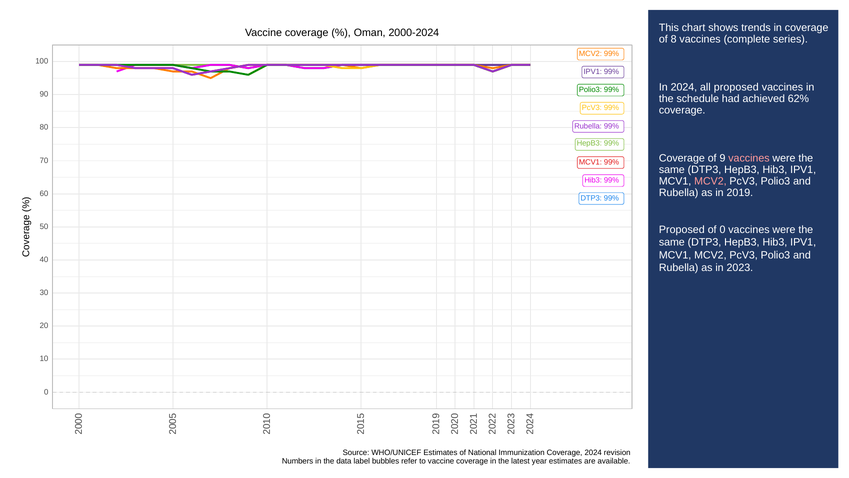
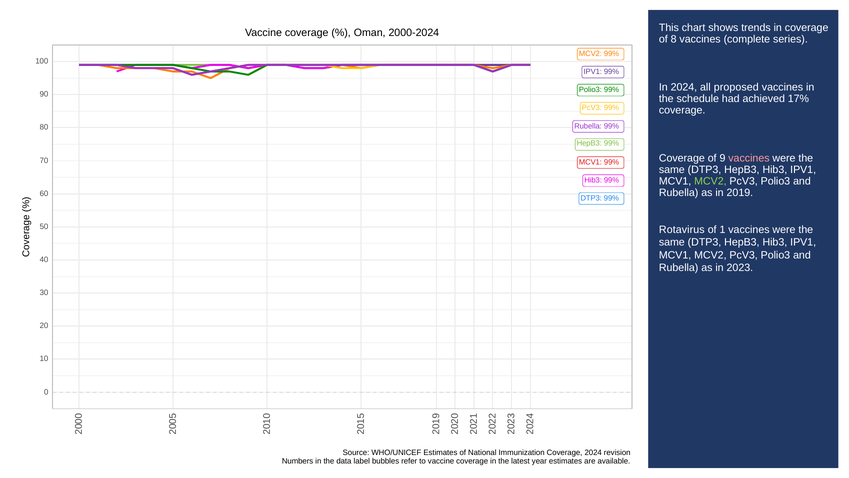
62%: 62% -> 17%
MCV2 at (710, 181) colour: pink -> light green
Proposed at (682, 229): Proposed -> Rotavirus
of 0: 0 -> 1
